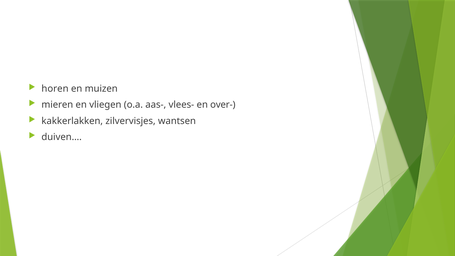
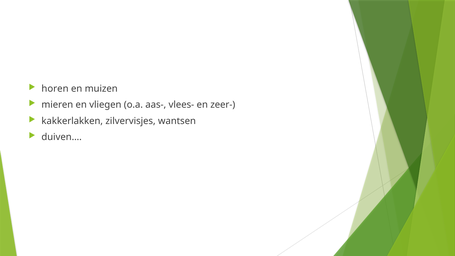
over-: over- -> zeer-
